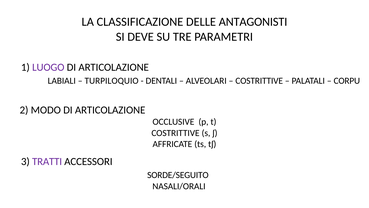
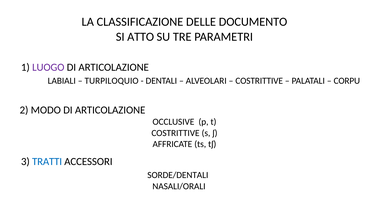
ANTAGONISTI: ANTAGONISTI -> DOCUMENTO
DEVE: DEVE -> ATTO
TRATTI colour: purple -> blue
SORDE/SEGUITO: SORDE/SEGUITO -> SORDE/DENTALI
